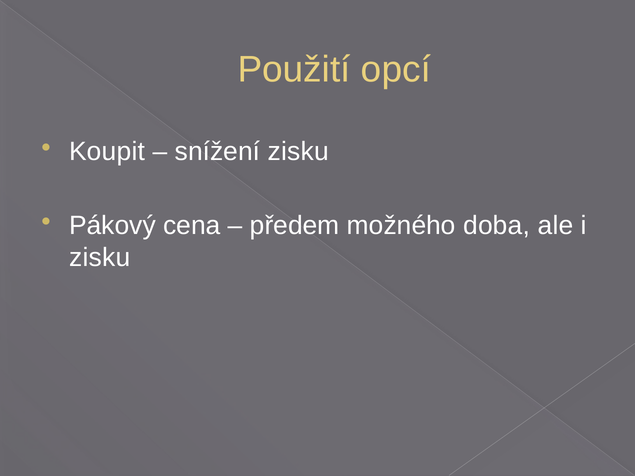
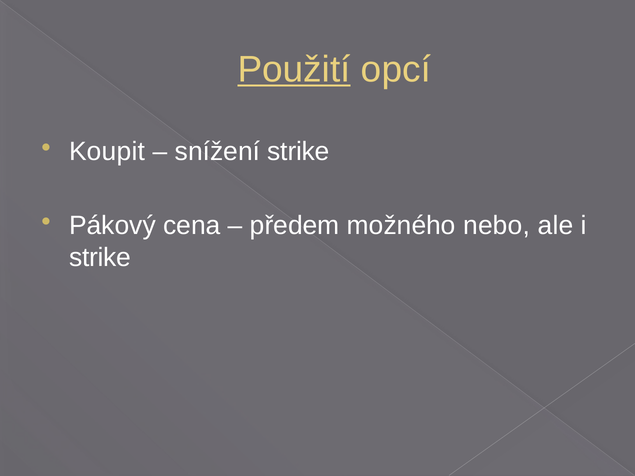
Použití underline: none -> present
snížení zisku: zisku -> strike
doba: doba -> nebo
zisku at (100, 257): zisku -> strike
